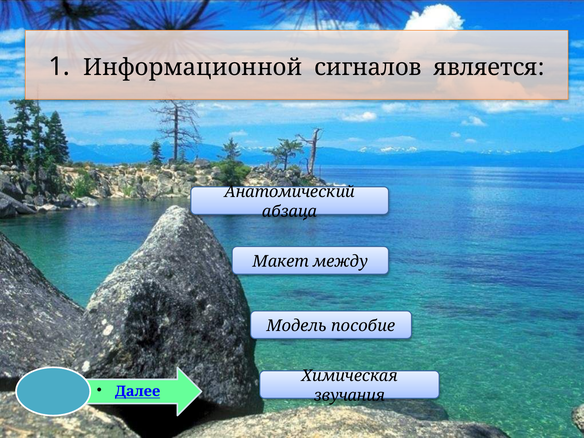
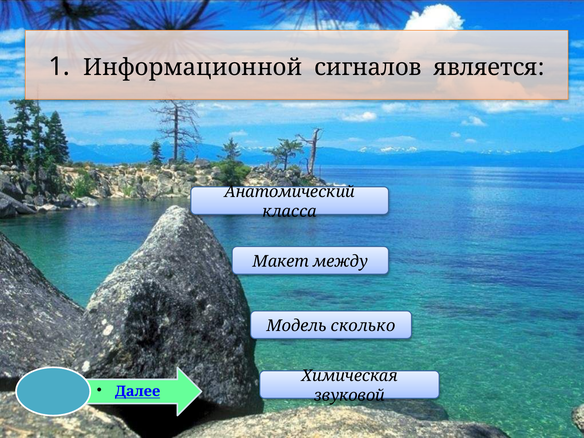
абзаца: абзаца -> класса
пособие: пособие -> сколько
звучания: звучания -> звуковой
